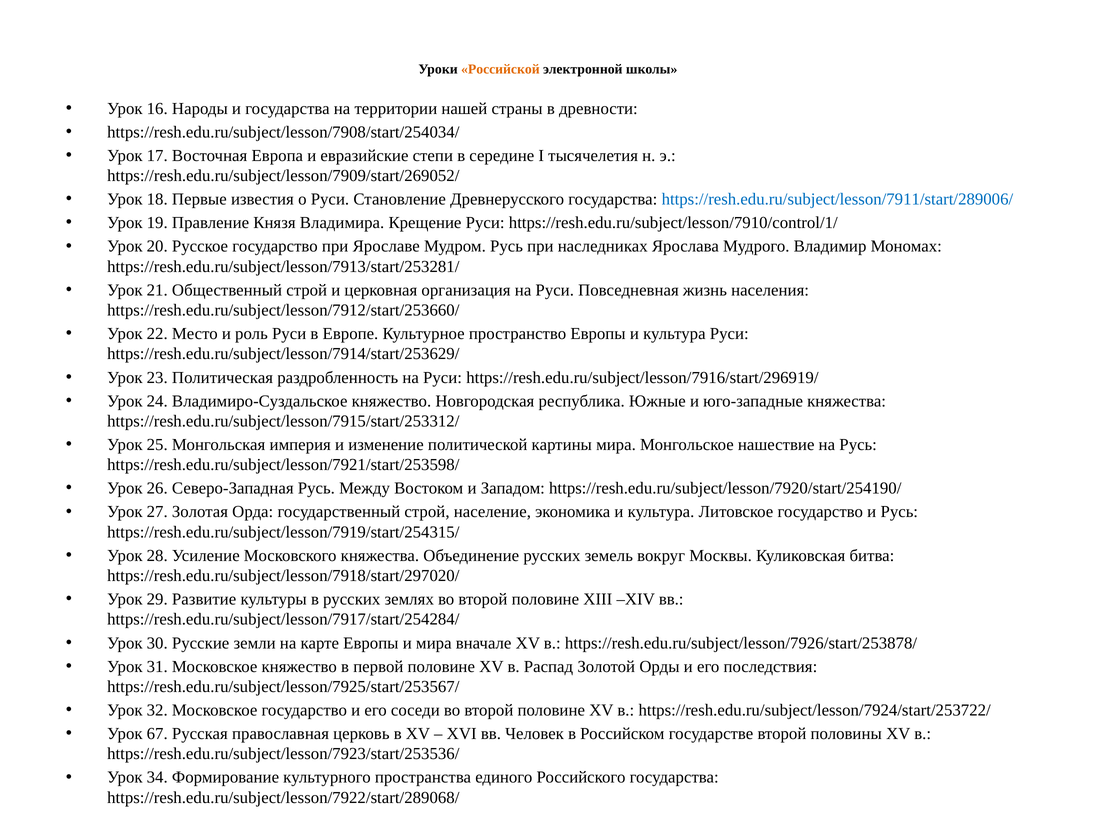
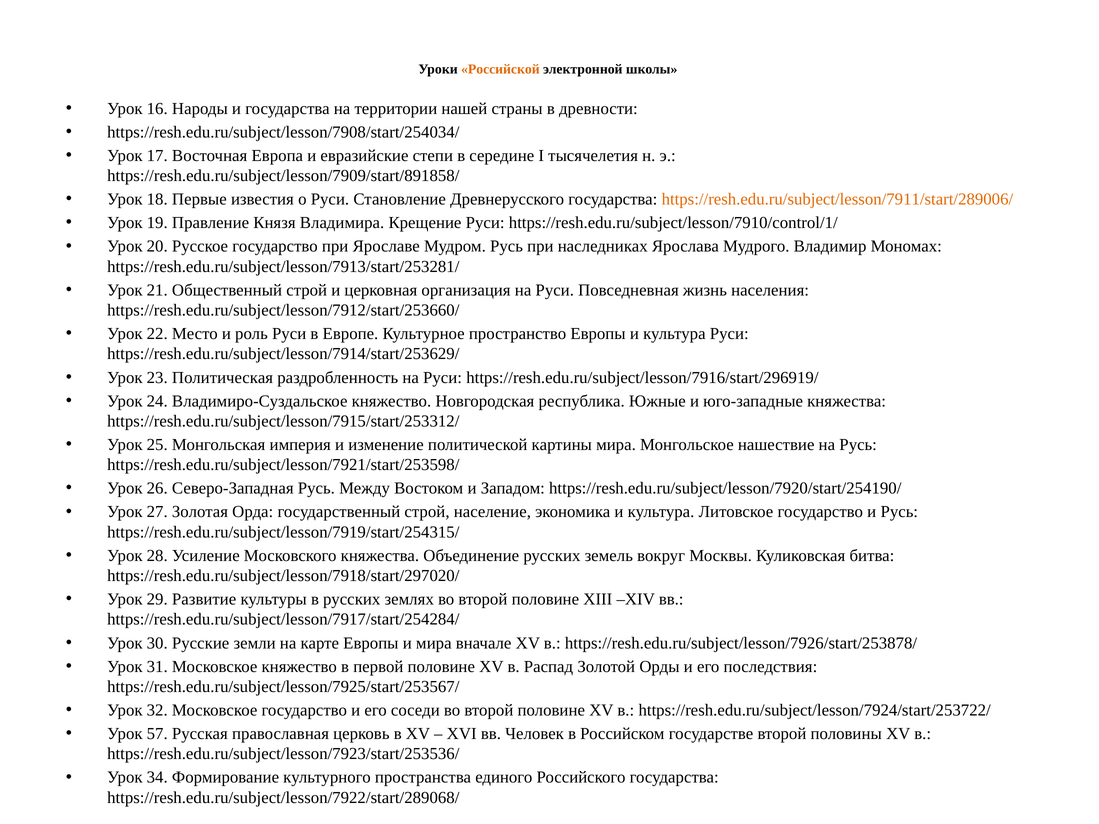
https://resh.edu.ru/subject/lesson/7909/start/269052/: https://resh.edu.ru/subject/lesson/7909/start/269052/ -> https://resh.edu.ru/subject/lesson/7909/start/891858/
https://resh.edu.ru/subject/lesson/7911/start/289006/ colour: blue -> orange
67: 67 -> 57
